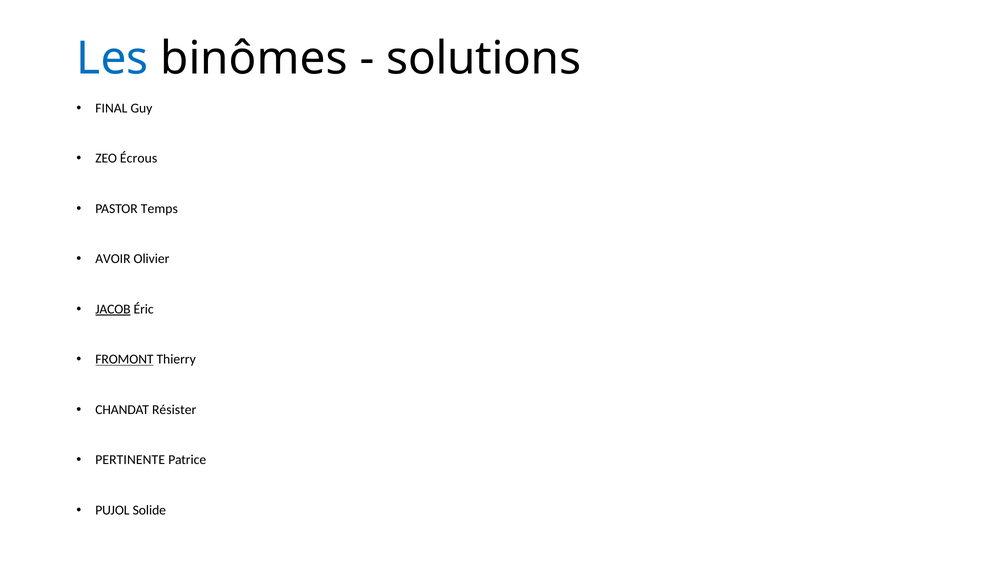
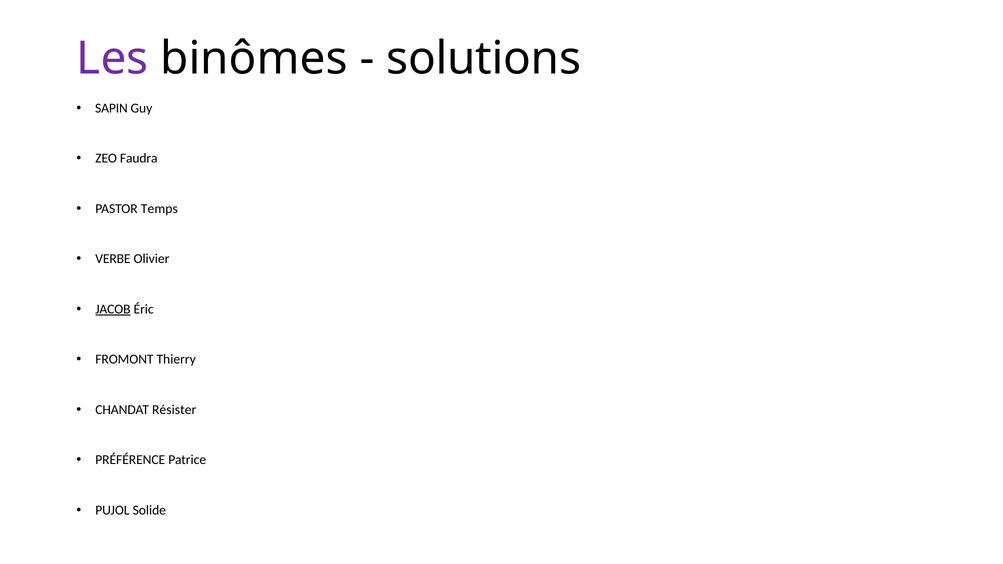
Les colour: blue -> purple
FINAL: FINAL -> SAPIN
Écrous: Écrous -> Faudra
AVOIR: AVOIR -> VERBE
FROMONT underline: present -> none
PERTINENTE: PERTINENTE -> PRÉFÉRENCE
